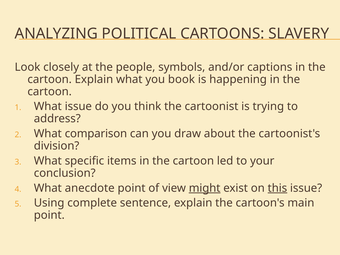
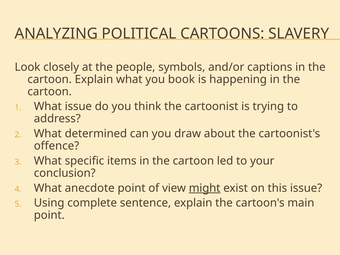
comparison: comparison -> determined
division: division -> offence
this underline: present -> none
